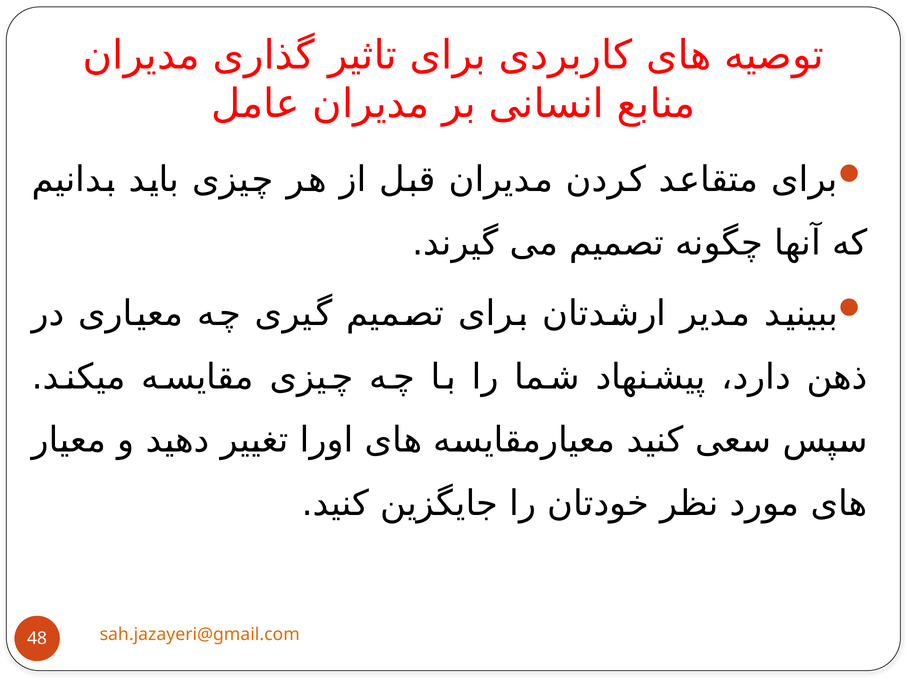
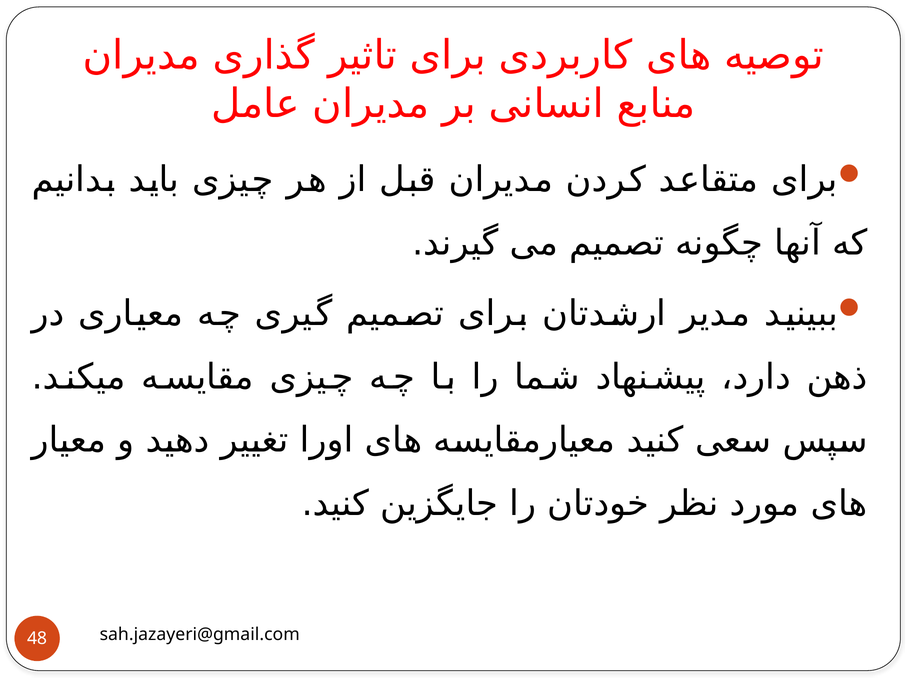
sah.jazayeri@gmail.com colour: orange -> black
